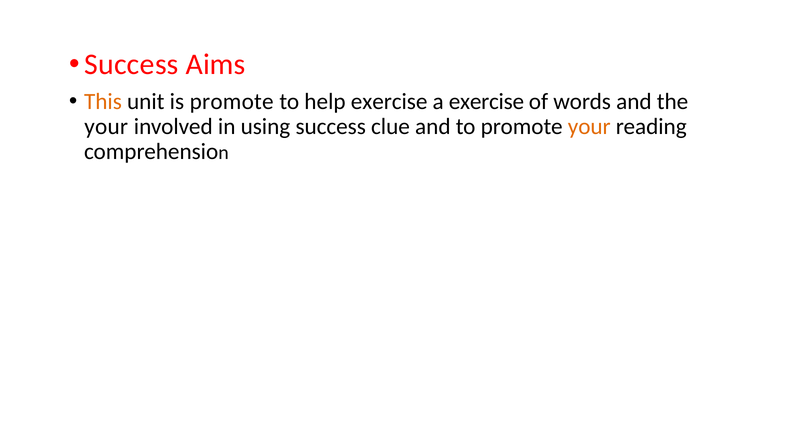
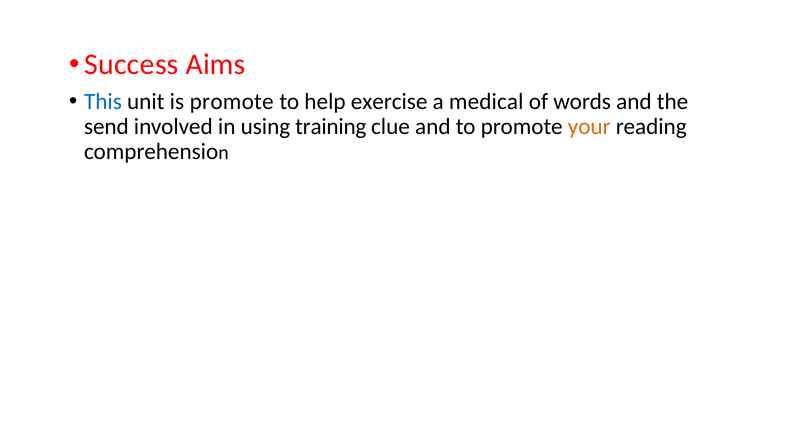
This colour: orange -> blue
a exercise: exercise -> medical
your at (106, 126): your -> send
using success: success -> training
